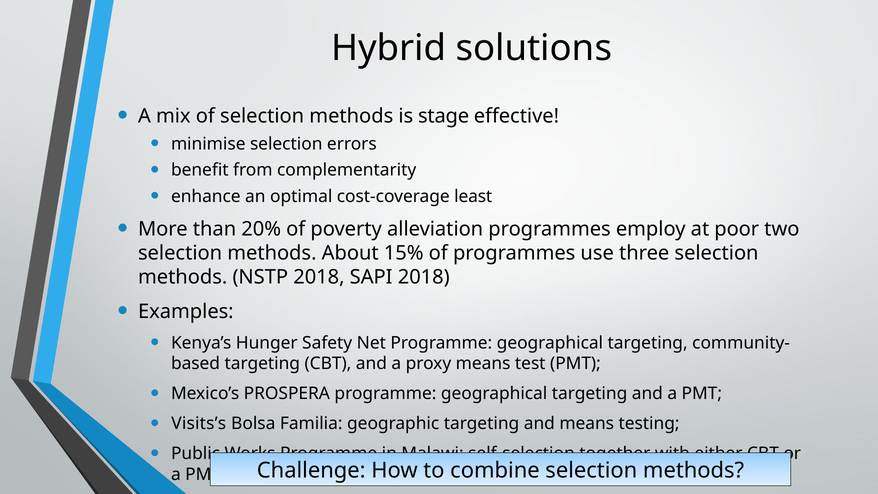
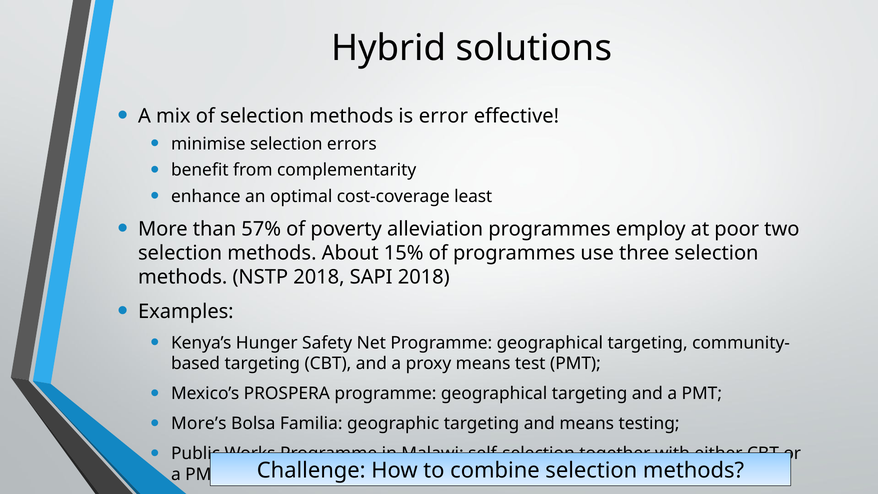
stage: stage -> error
20%: 20% -> 57%
Visits’s: Visits’s -> More’s
